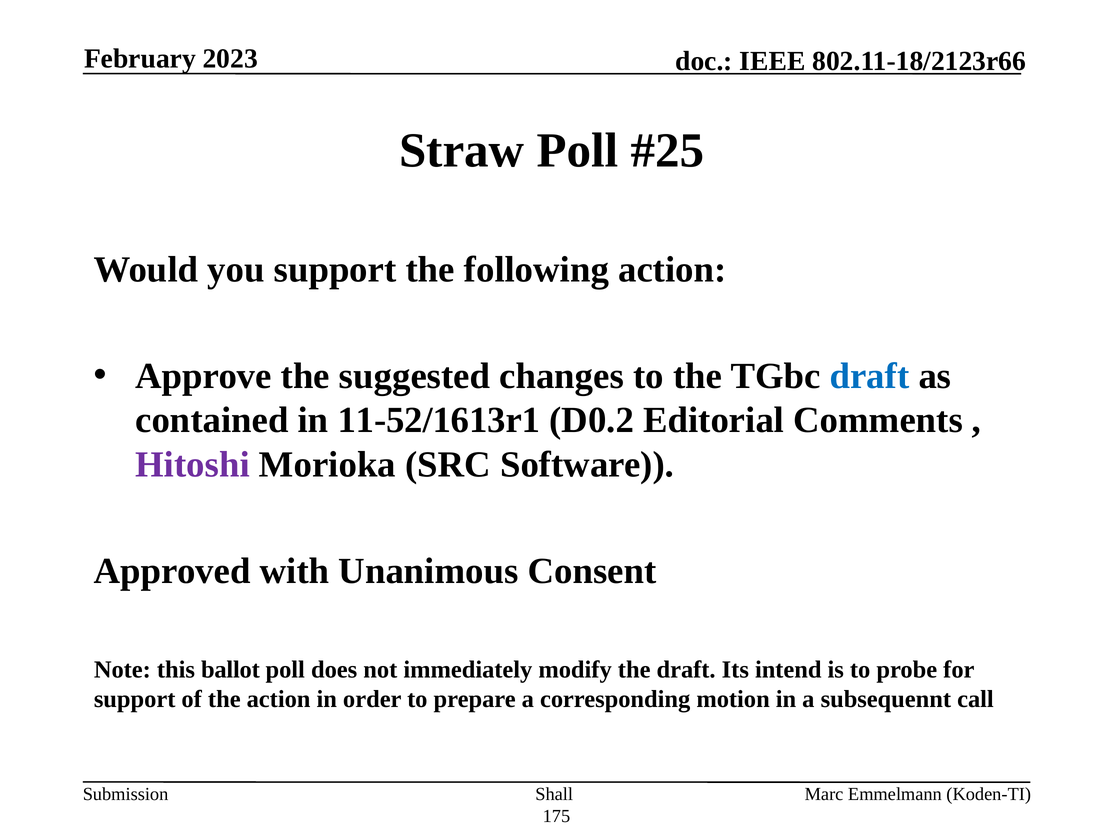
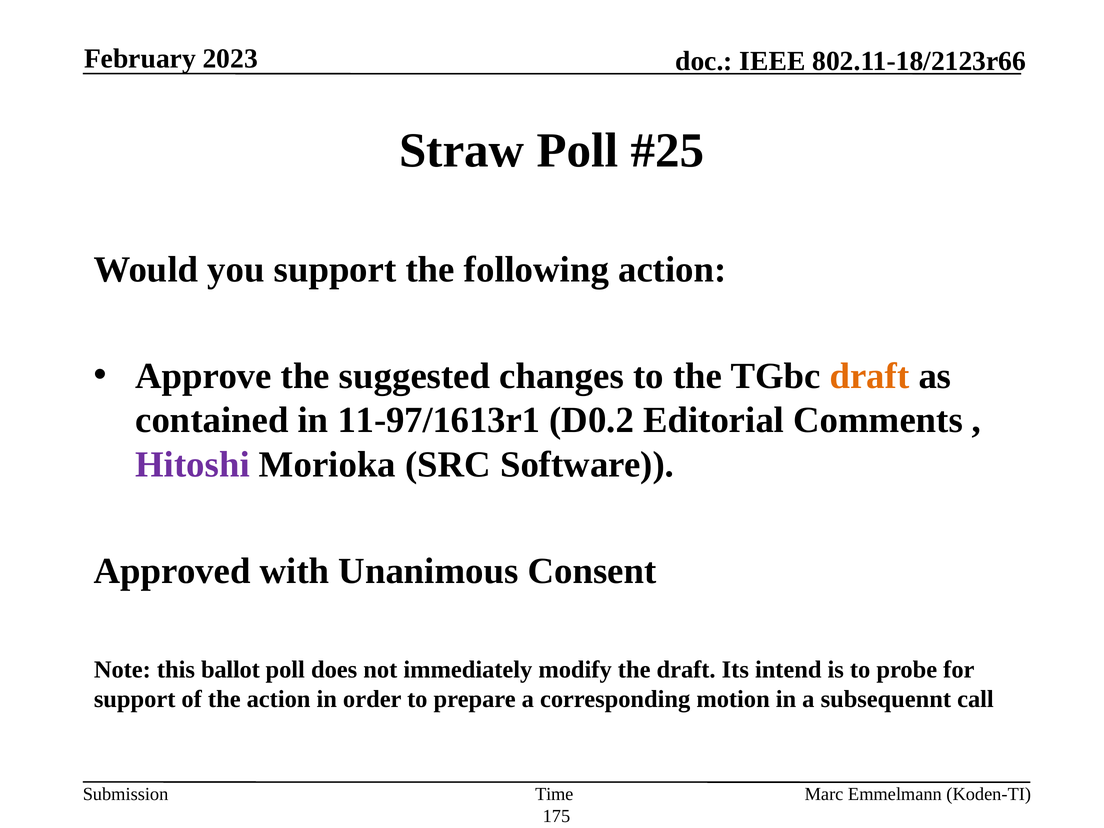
draft at (870, 376) colour: blue -> orange
11-52/1613r1: 11-52/1613r1 -> 11-97/1613r1
Shall: Shall -> Time
